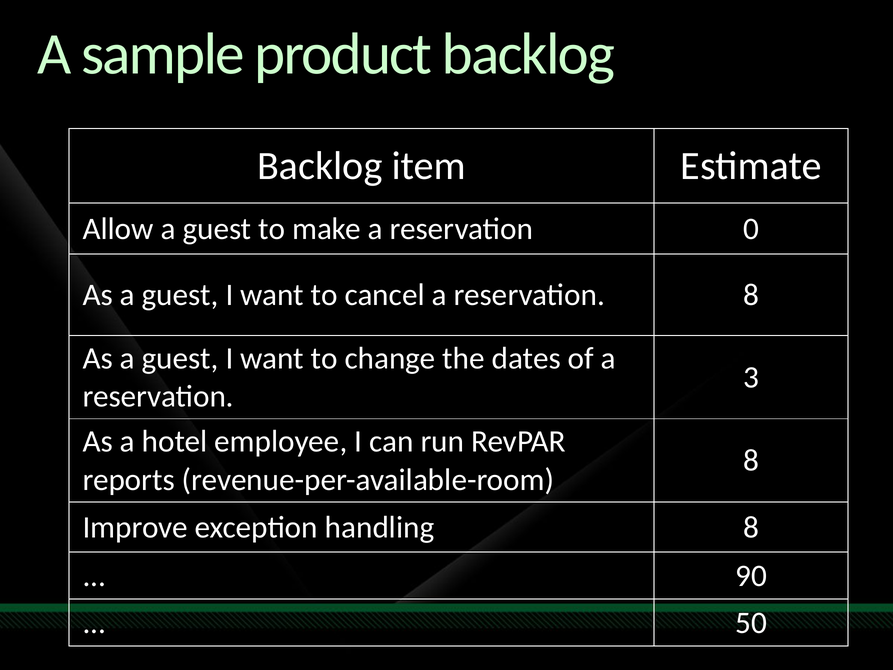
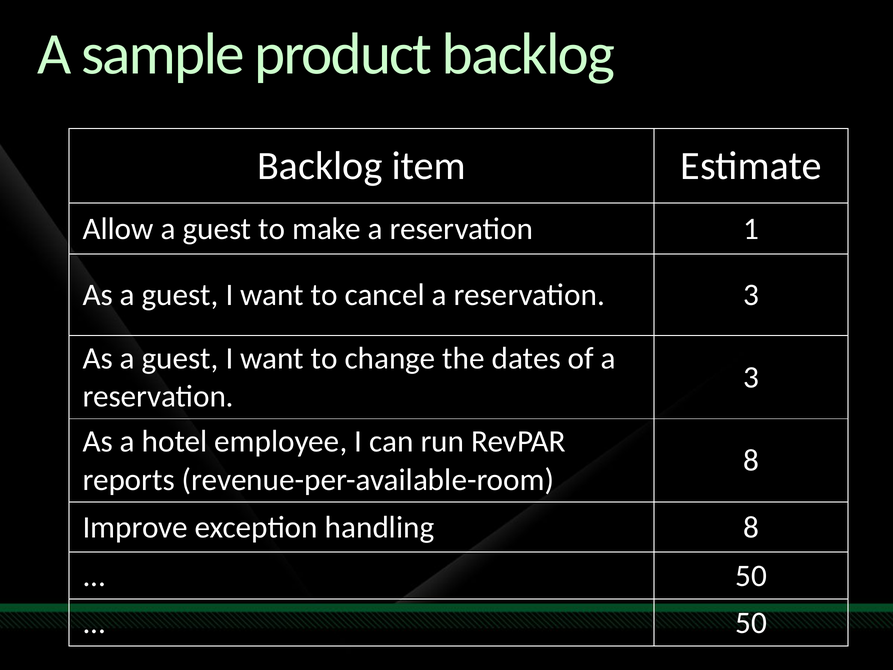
0: 0 -> 1
cancel a reservation 8: 8 -> 3
90 at (751, 576): 90 -> 50
